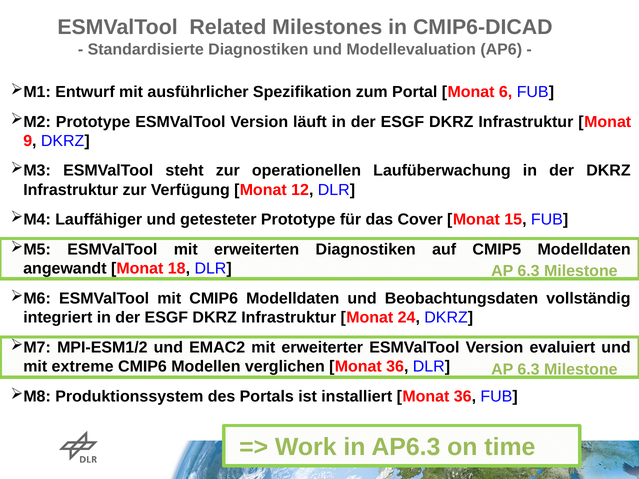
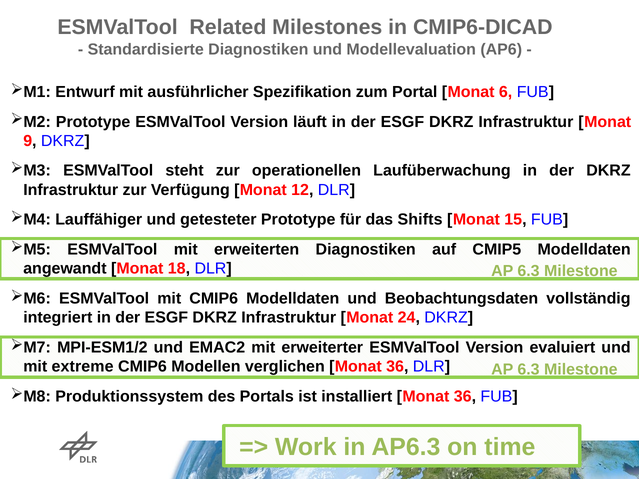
Cover: Cover -> Shifts
